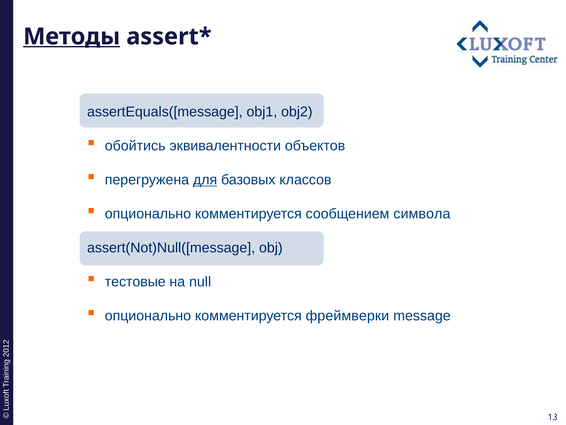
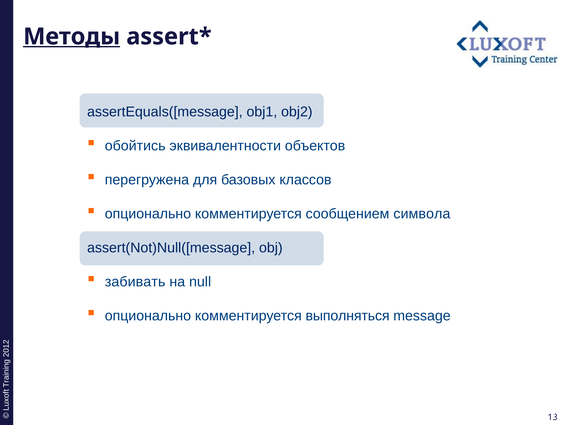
для underline: present -> none
тестовые: тестовые -> забивать
фреймверки: фреймверки -> выполняться
